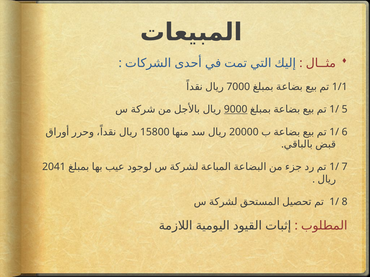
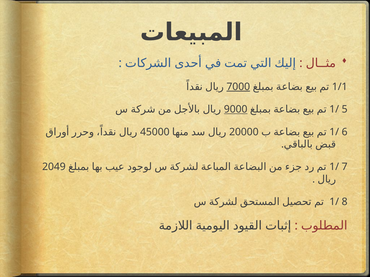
7000 underline: none -> present
15800: 15800 -> 45000
2041: 2041 -> 2049
